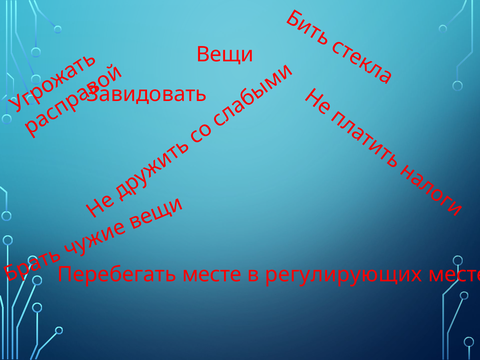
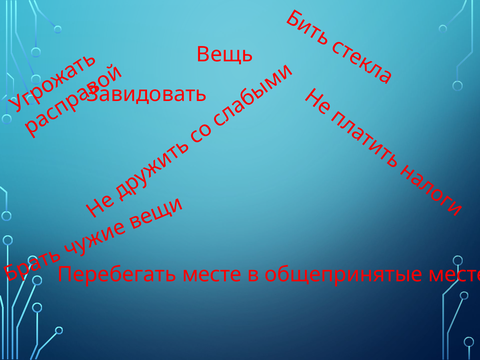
Вещи: Вещи -> Вещь
регулирующих: регулирующих -> общепринятые
